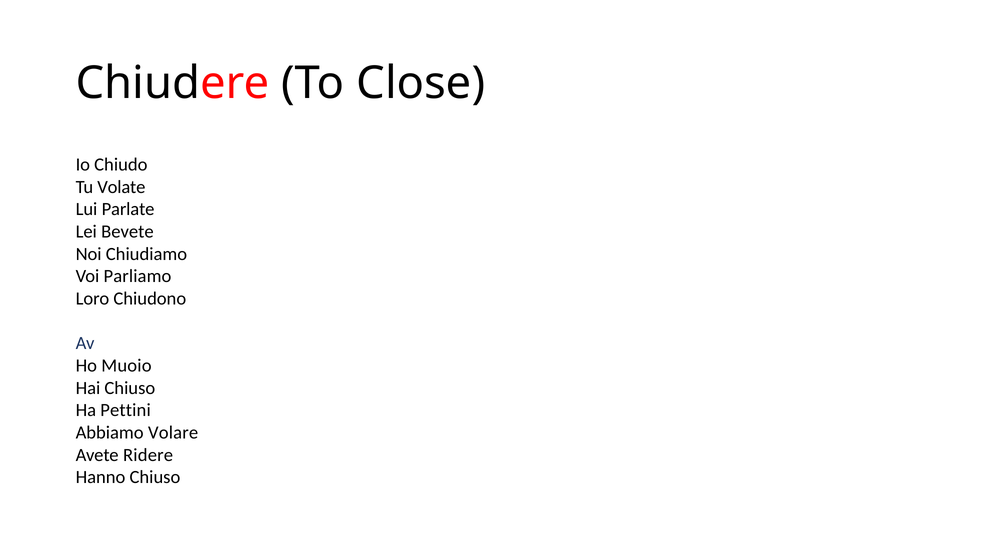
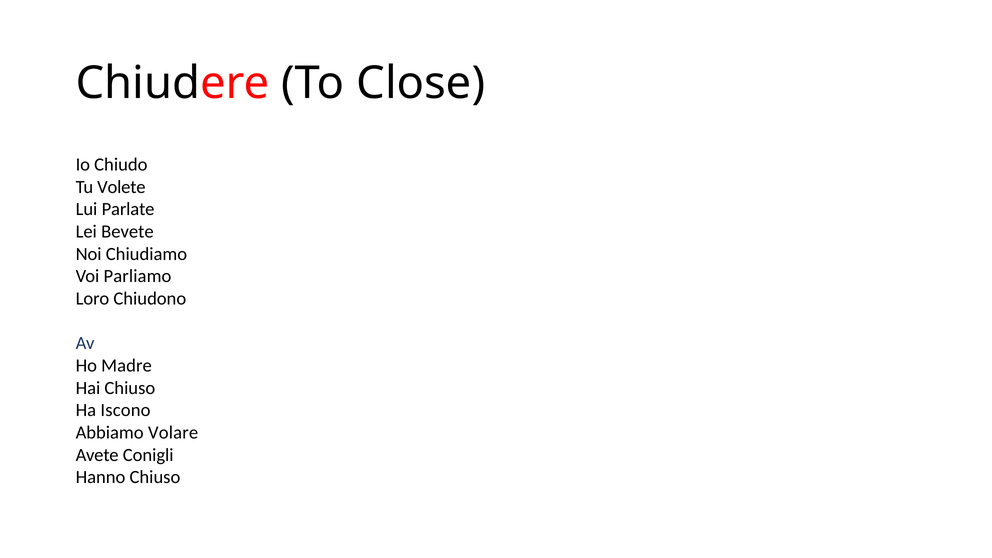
Volate: Volate -> Volete
Muoio: Muoio -> Madre
Pettini: Pettini -> Iscono
Ridere: Ridere -> Conigli
